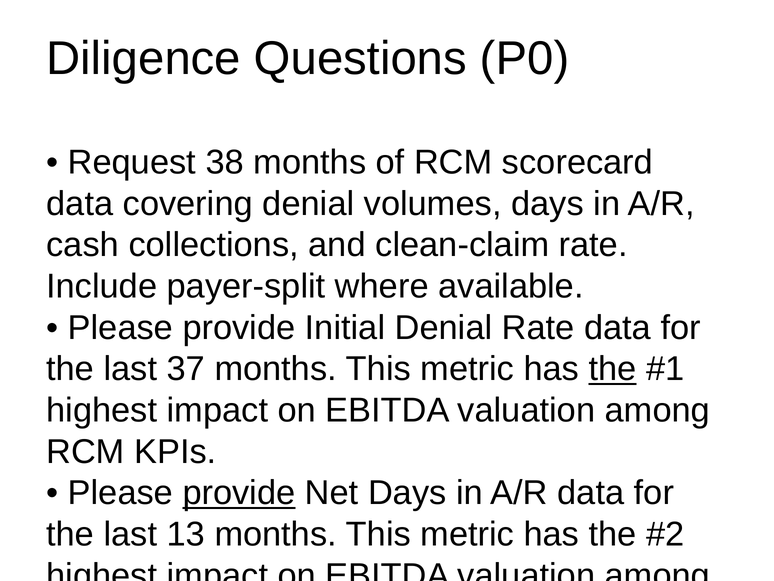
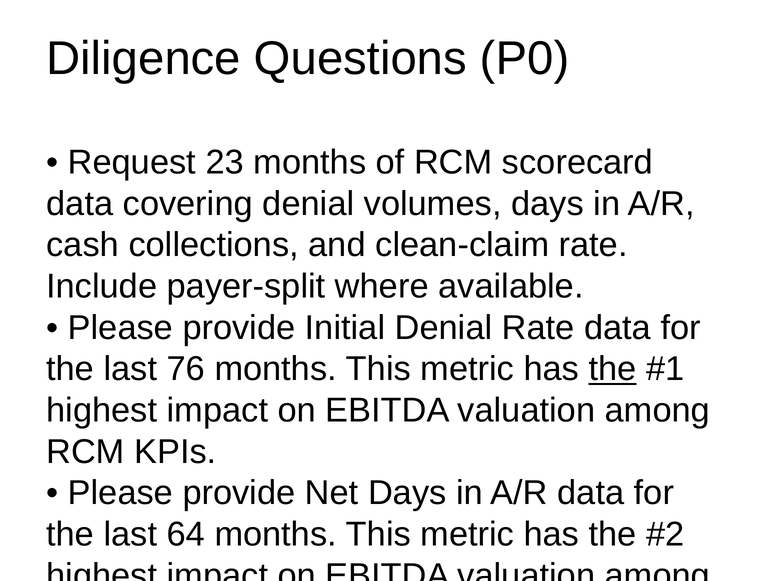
38: 38 -> 23
37: 37 -> 76
provide at (239, 493) underline: present -> none
13: 13 -> 64
